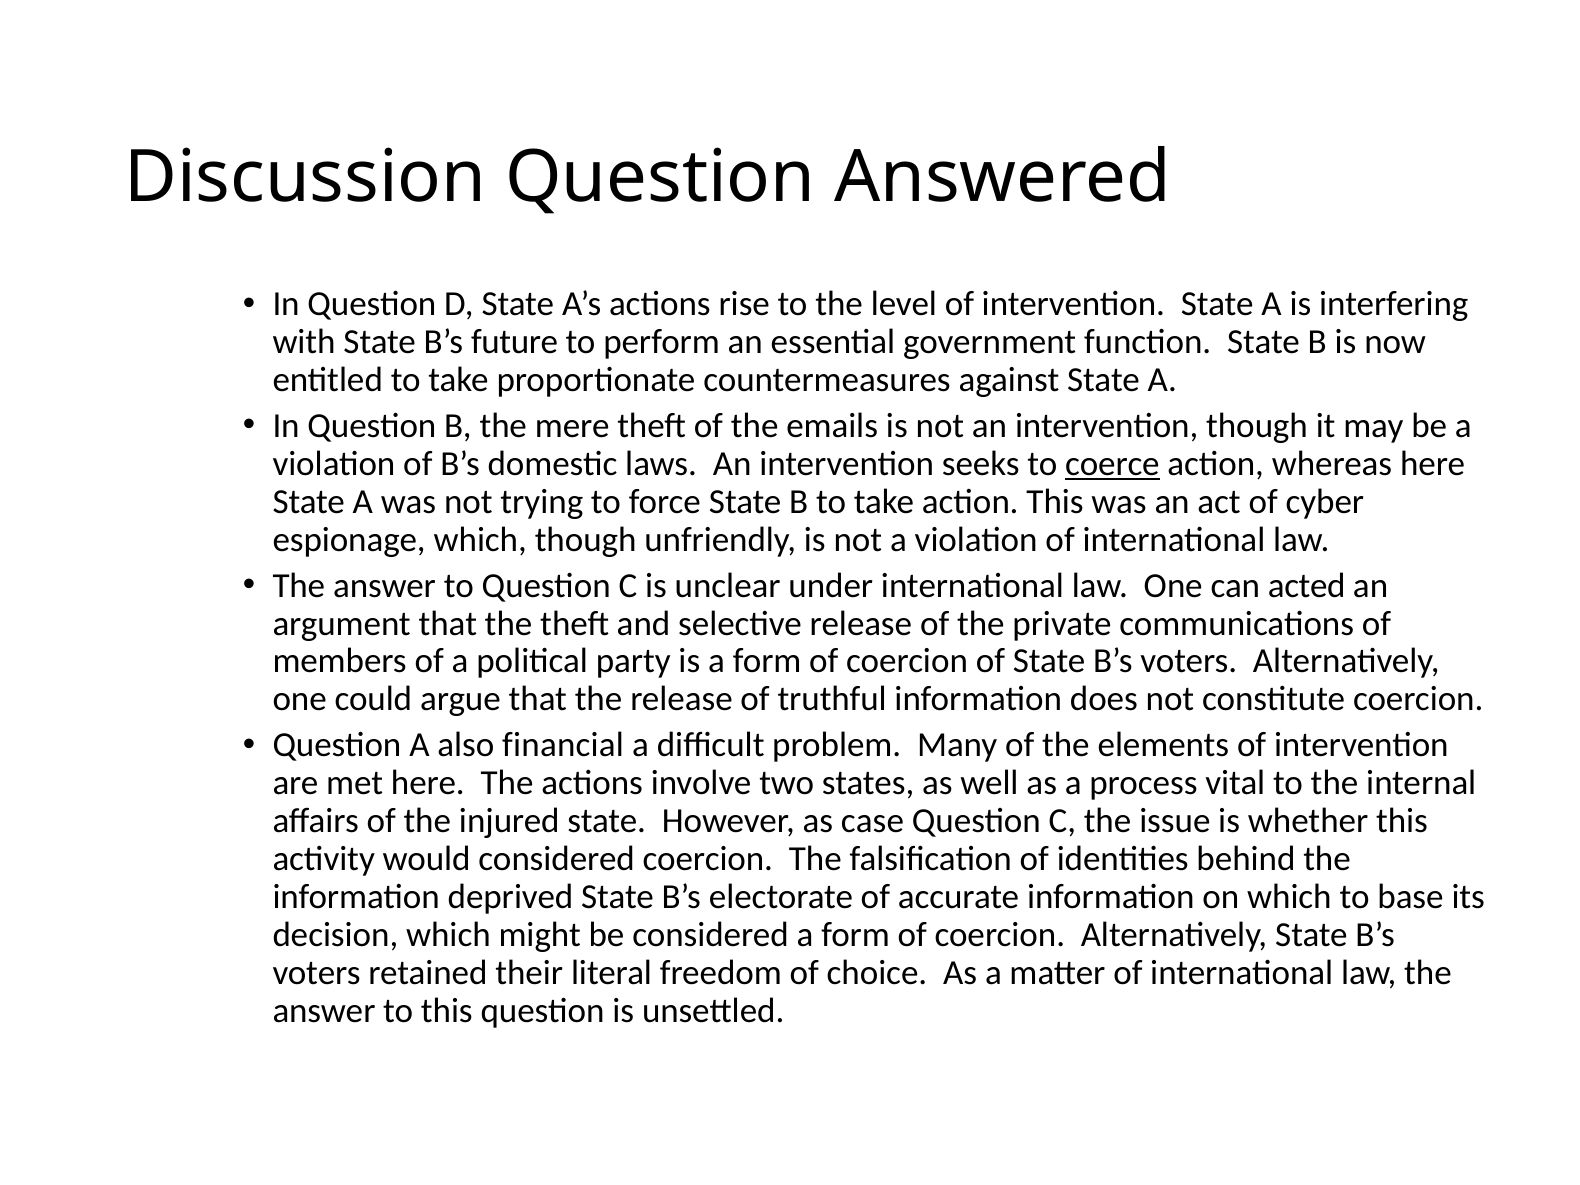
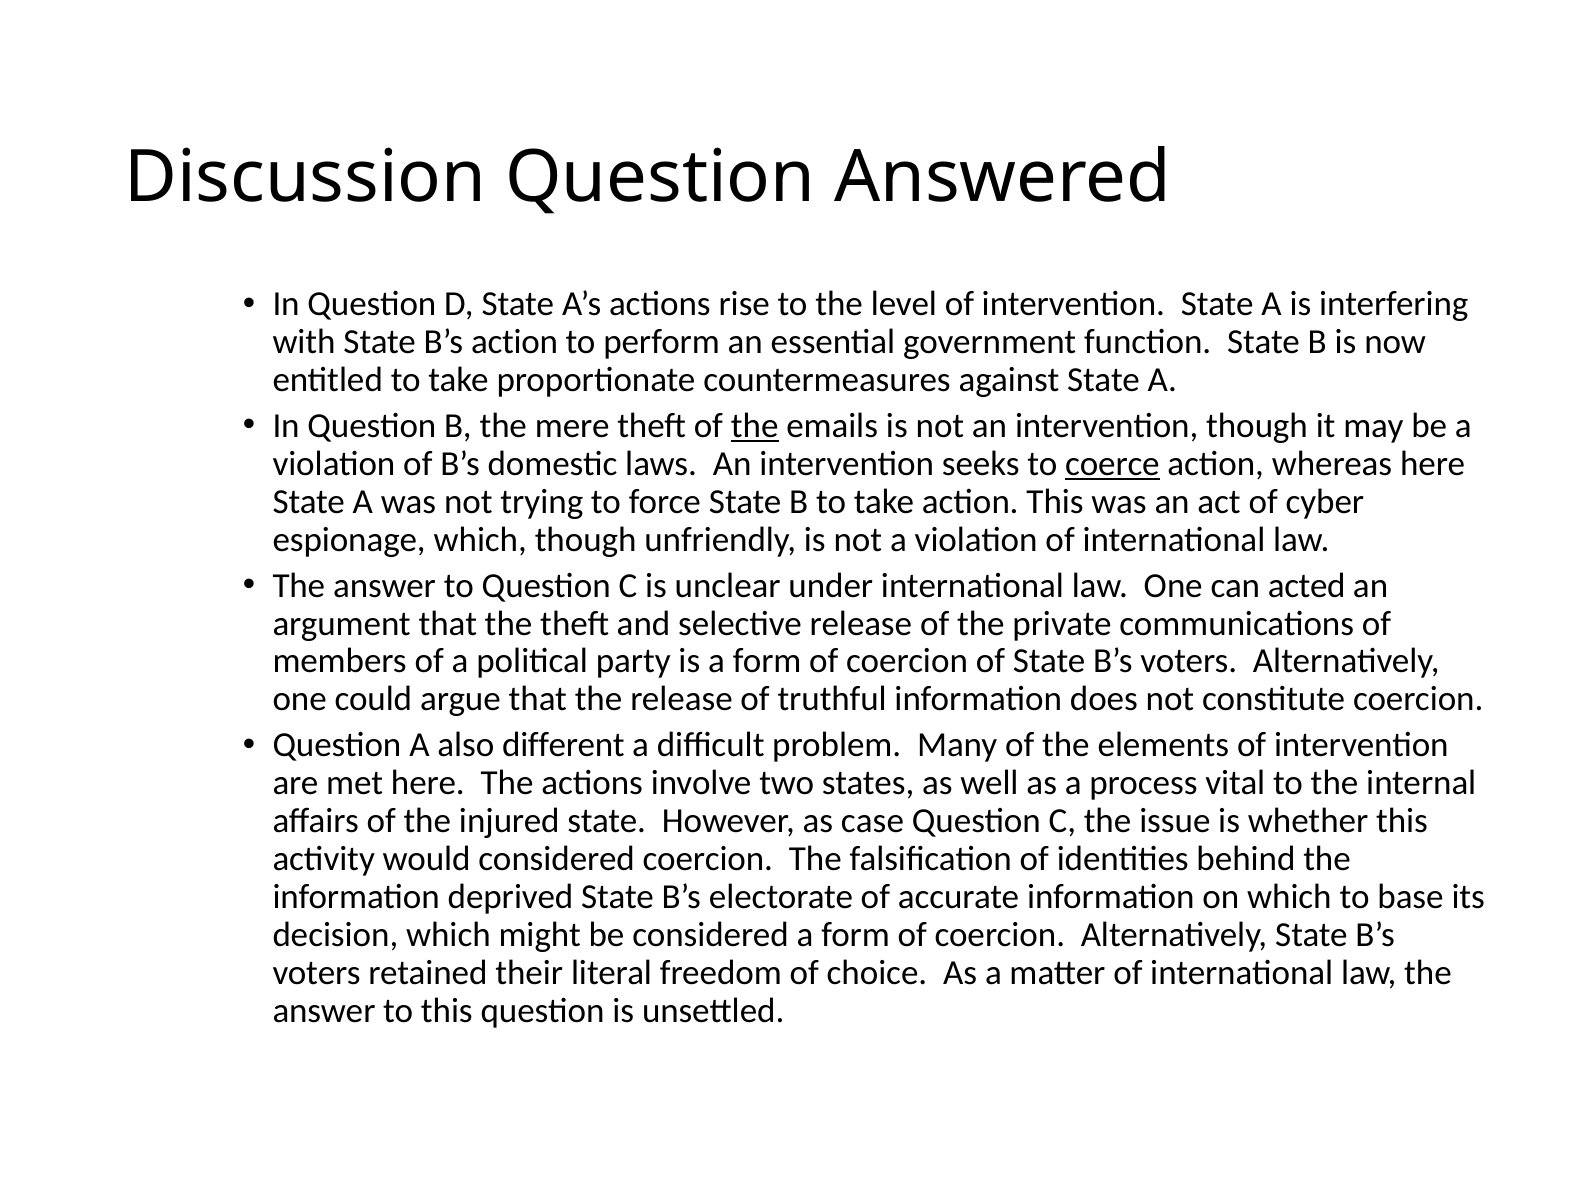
B’s future: future -> action
the at (755, 426) underline: none -> present
financial: financial -> different
